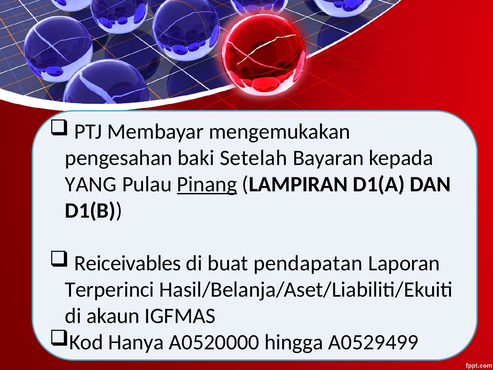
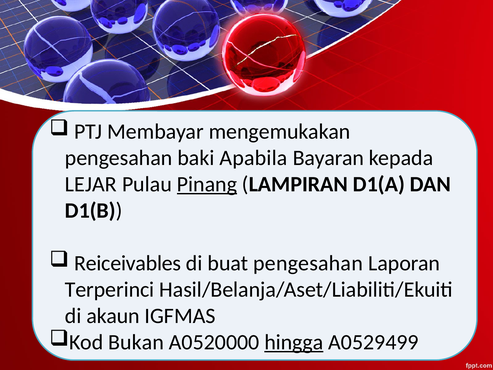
Setelah: Setelah -> Apabila
YANG: YANG -> LEJAR
buat pendapatan: pendapatan -> pengesahan
Hanya: Hanya -> Bukan
hingga underline: none -> present
